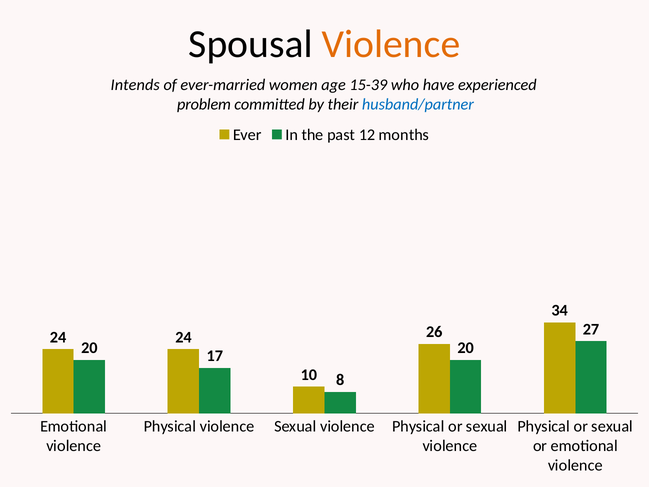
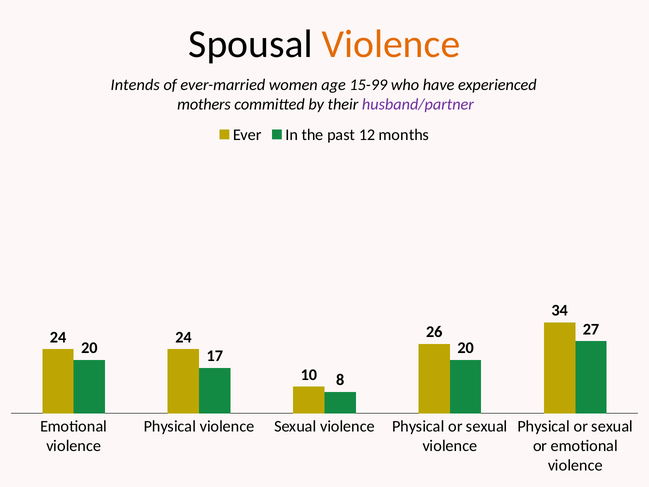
15-39: 15-39 -> 15-99
problem: problem -> mothers
husband/partner colour: blue -> purple
